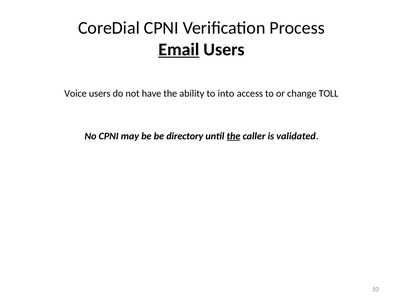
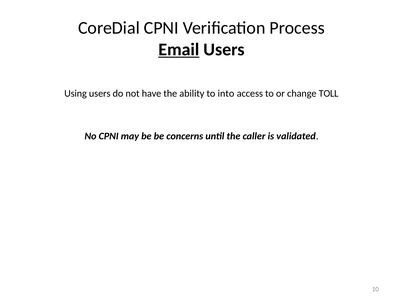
Voice: Voice -> Using
directory: directory -> concerns
the at (234, 136) underline: present -> none
